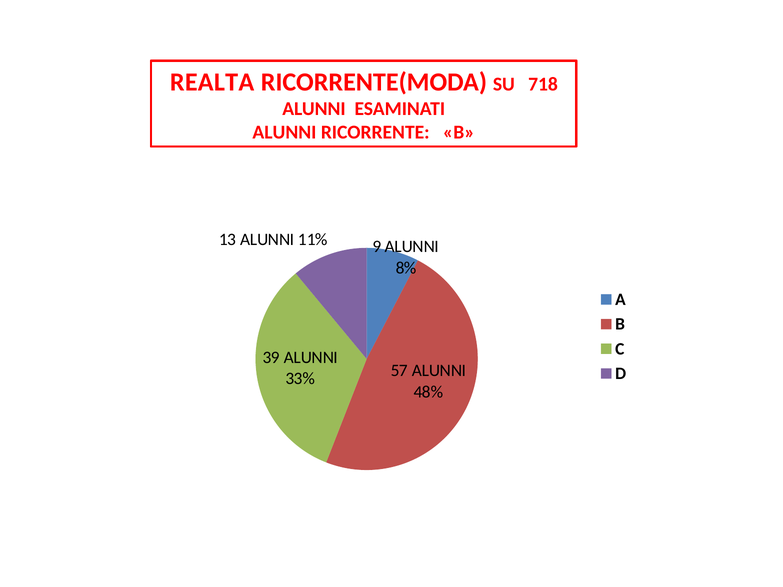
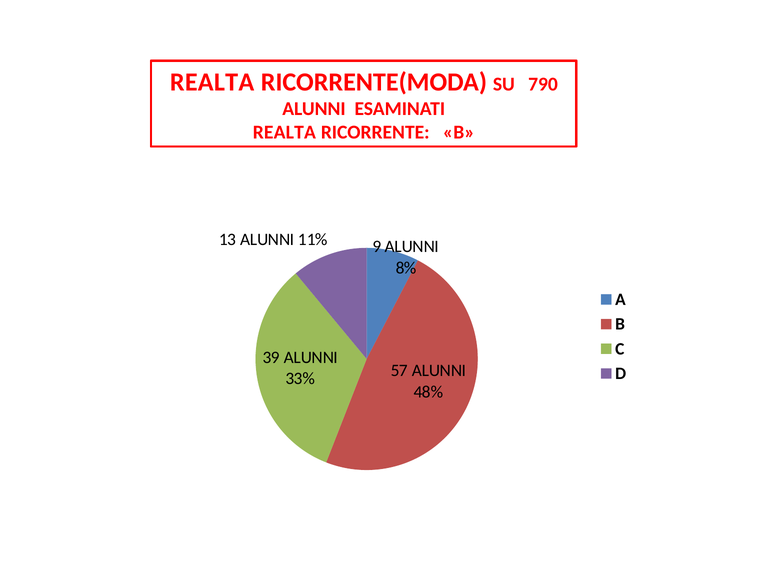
718: 718 -> 790
ALUNNI at (284, 132): ALUNNI -> REALTA
